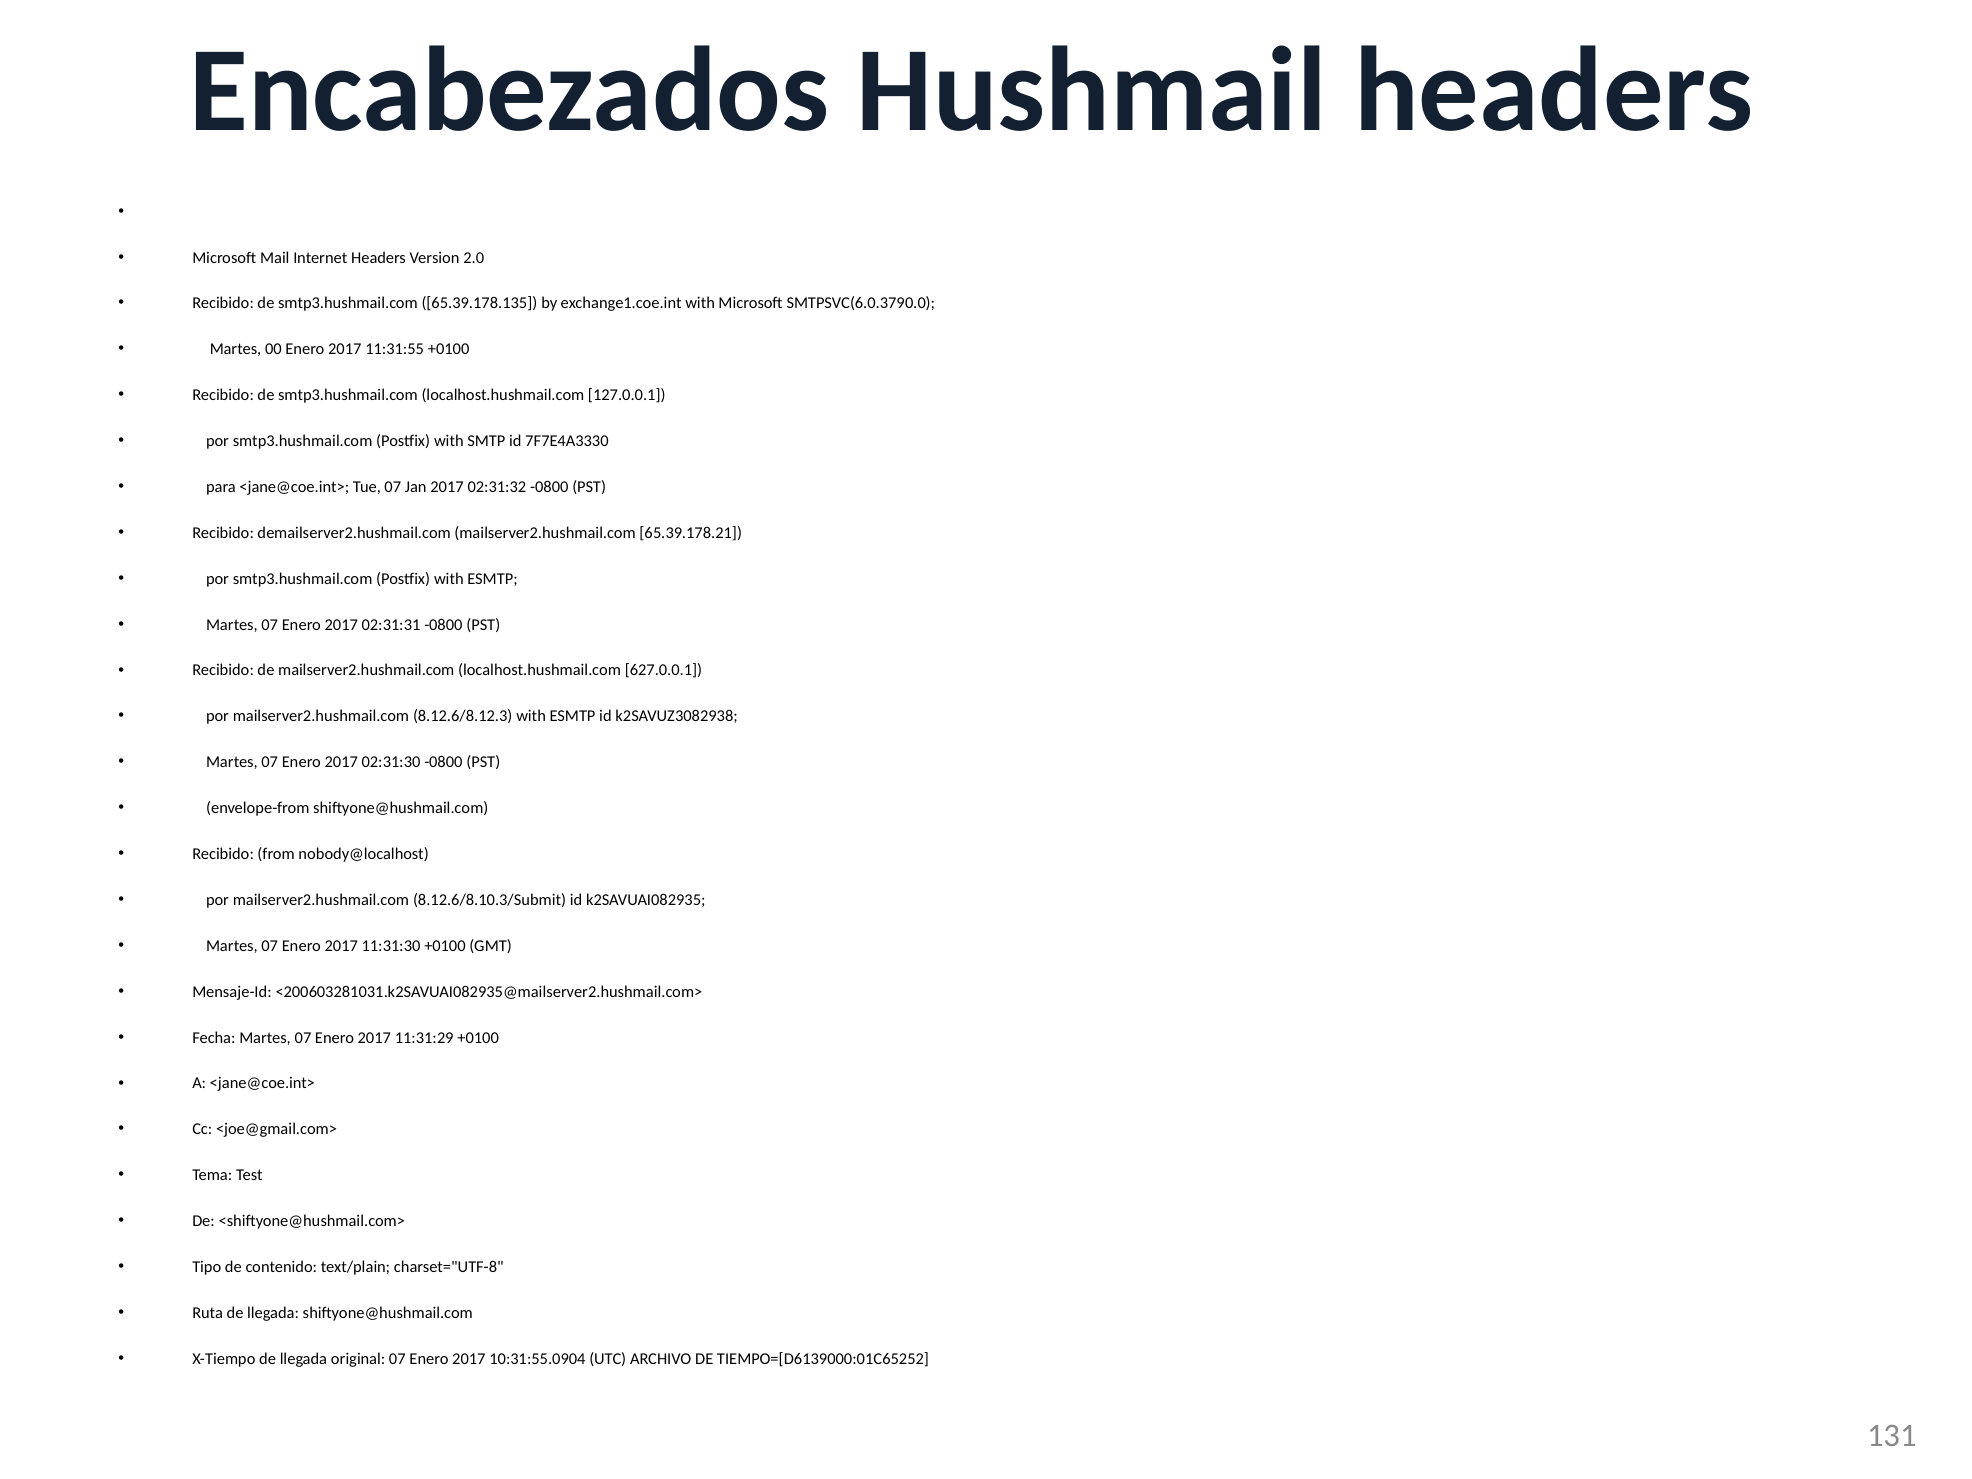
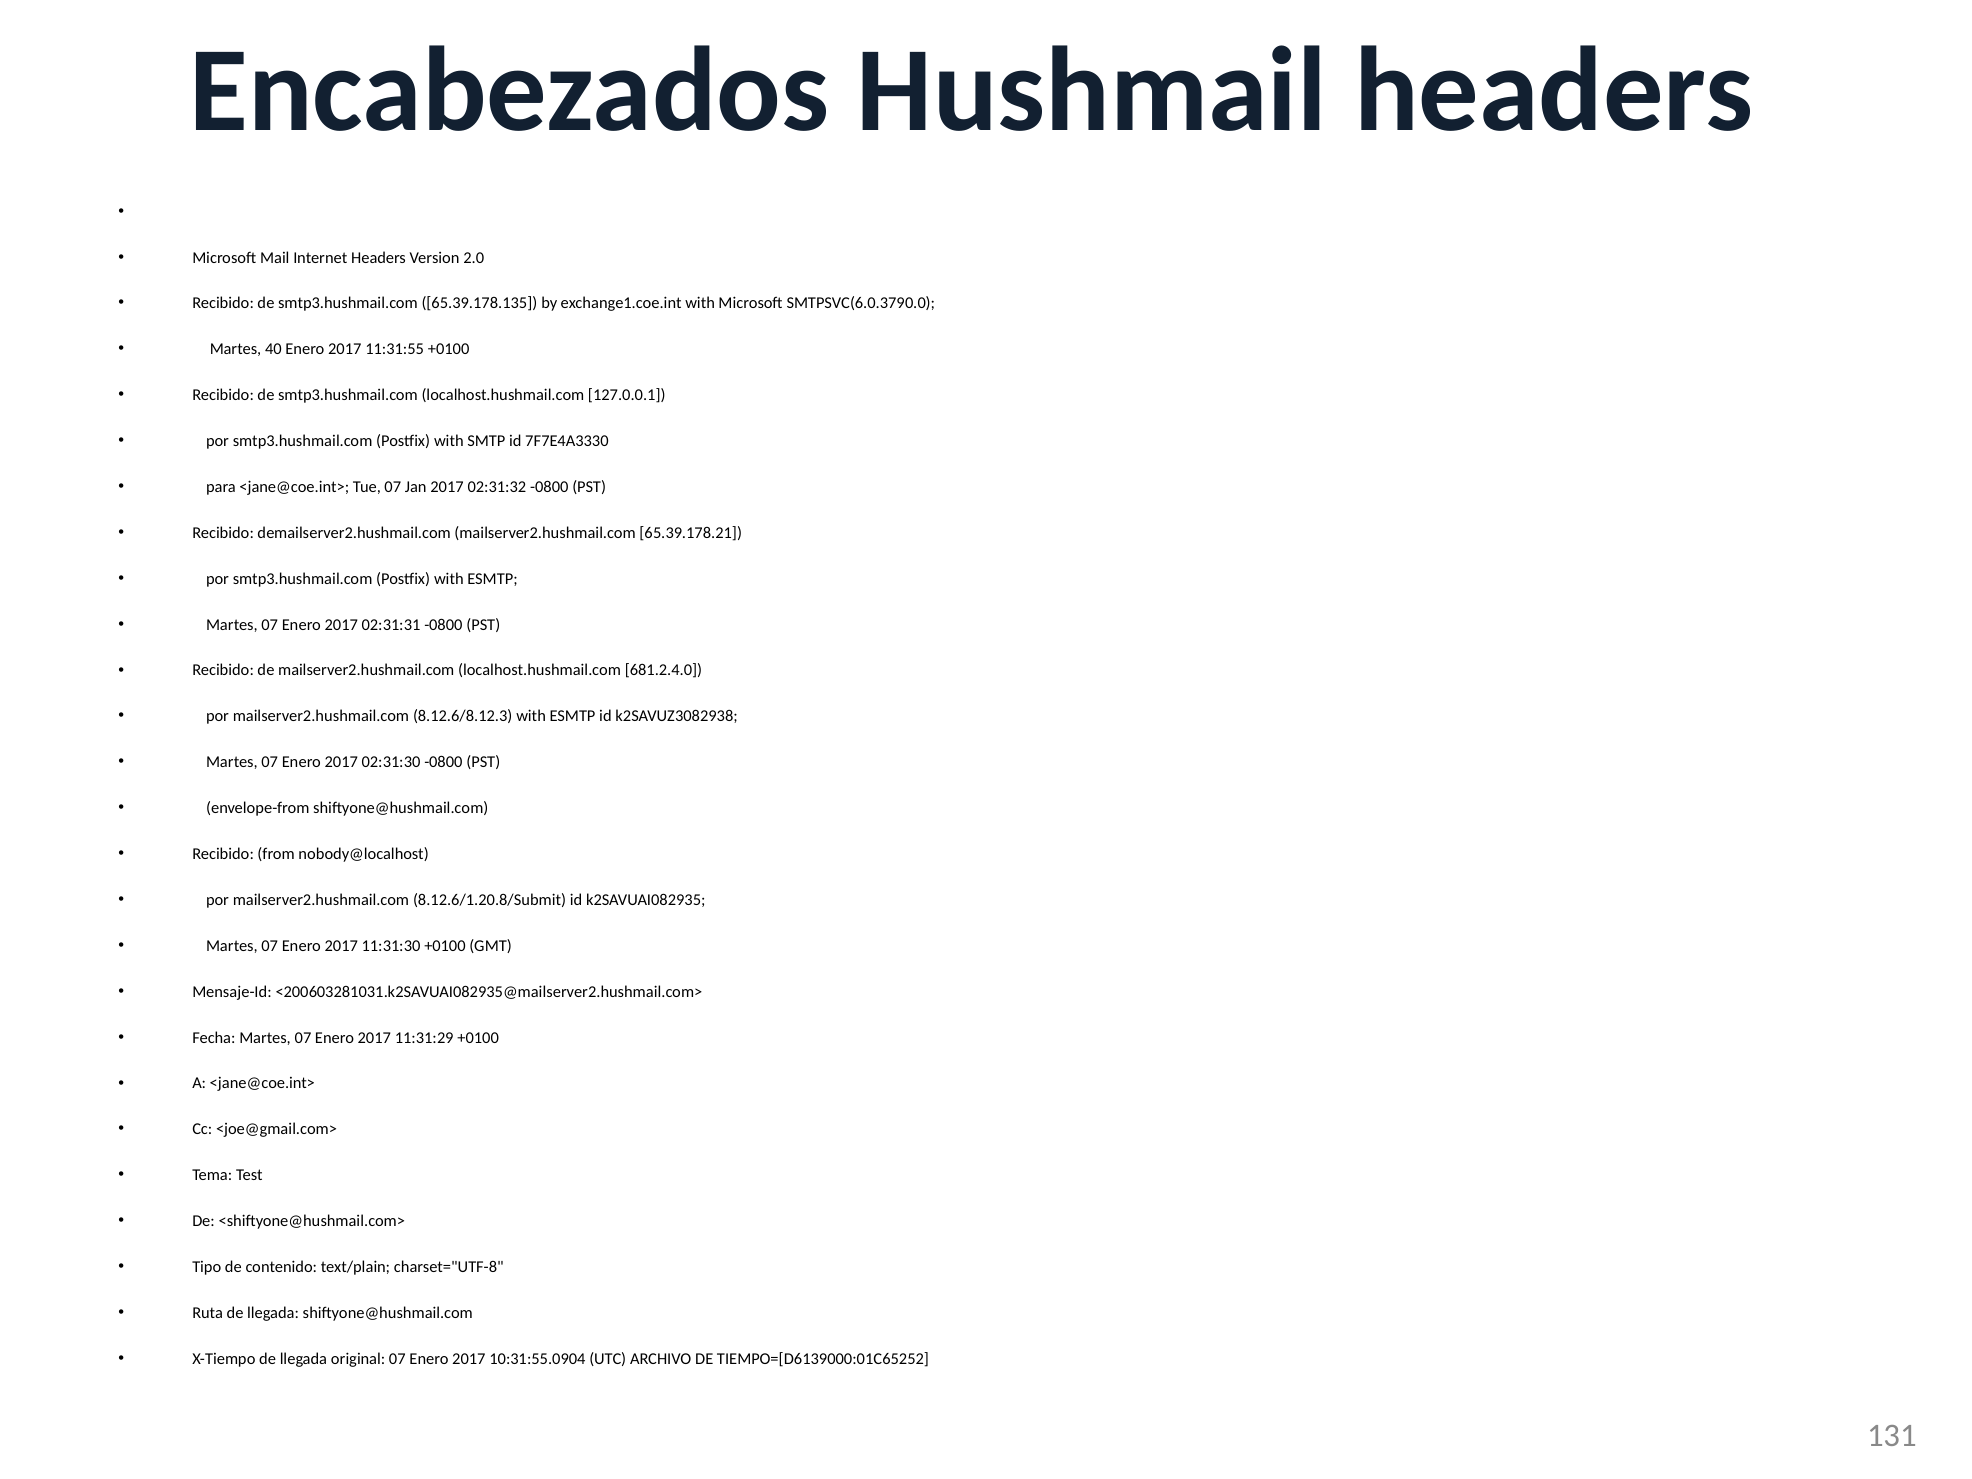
00: 00 -> 40
627.0.0.1: 627.0.0.1 -> 681.2.4.0
8.12.6/8.10.3/Submit: 8.12.6/8.10.3/Submit -> 8.12.6/1.20.8/Submit
